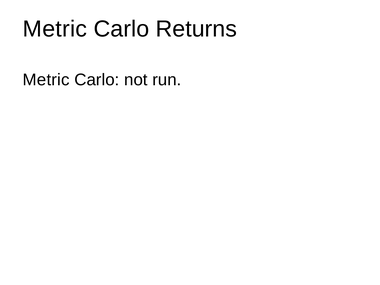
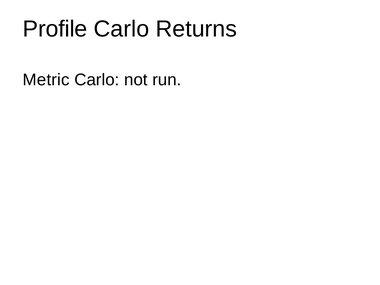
Metric at (55, 29): Metric -> Profile
